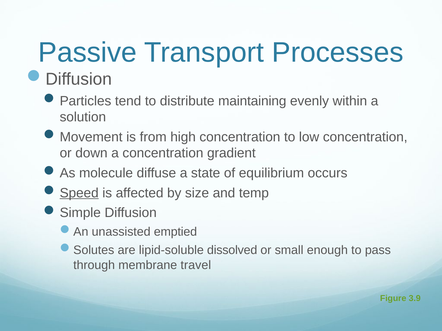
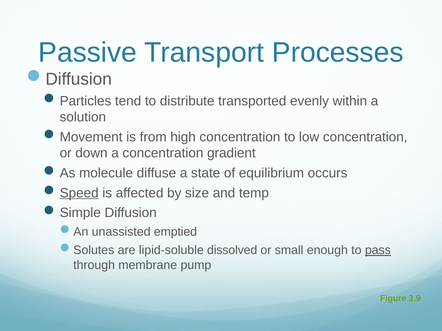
maintaining: maintaining -> transported
pass underline: none -> present
travel: travel -> pump
